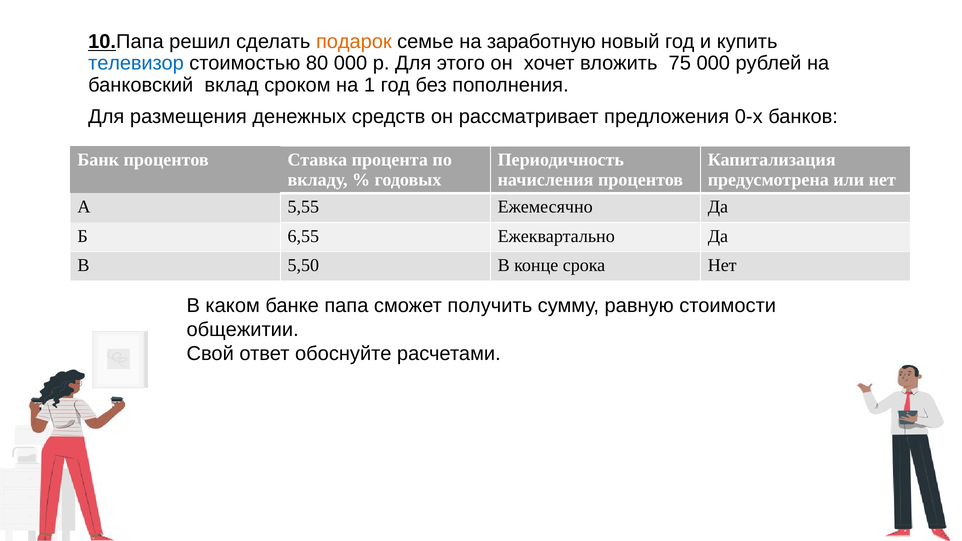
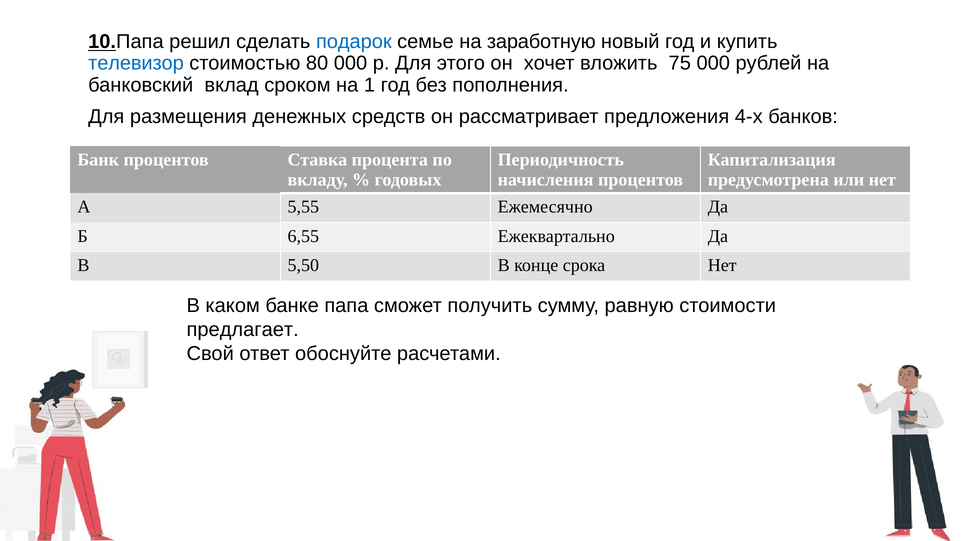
подарок colour: orange -> blue
0-х: 0-х -> 4-х
общежитии: общежитии -> предлагает
